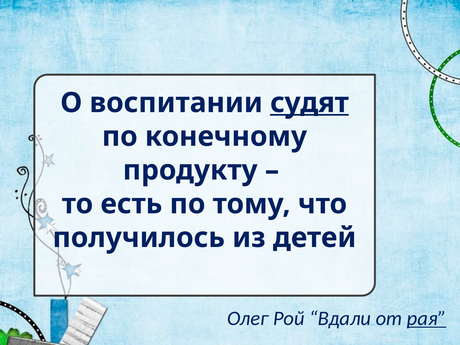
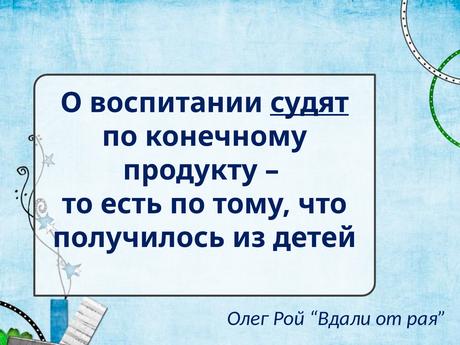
рая underline: present -> none
